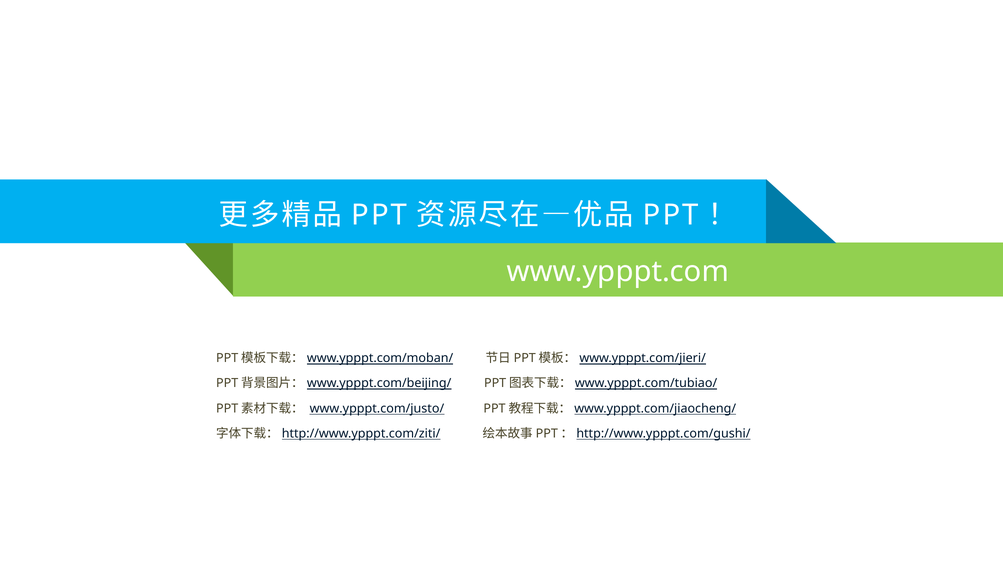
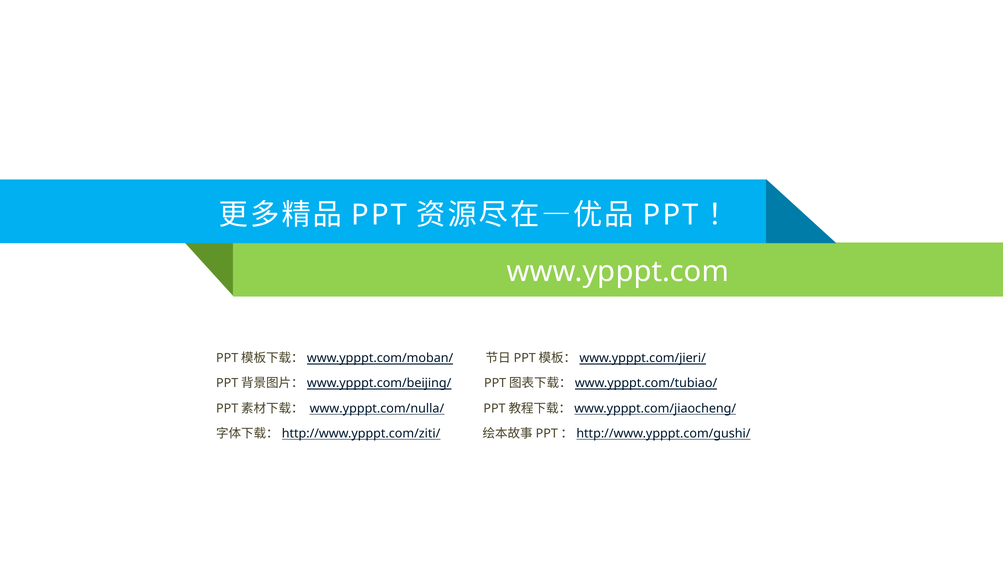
www.ypppt.com/justo/: www.ypppt.com/justo/ -> www.ypppt.com/nulla/
